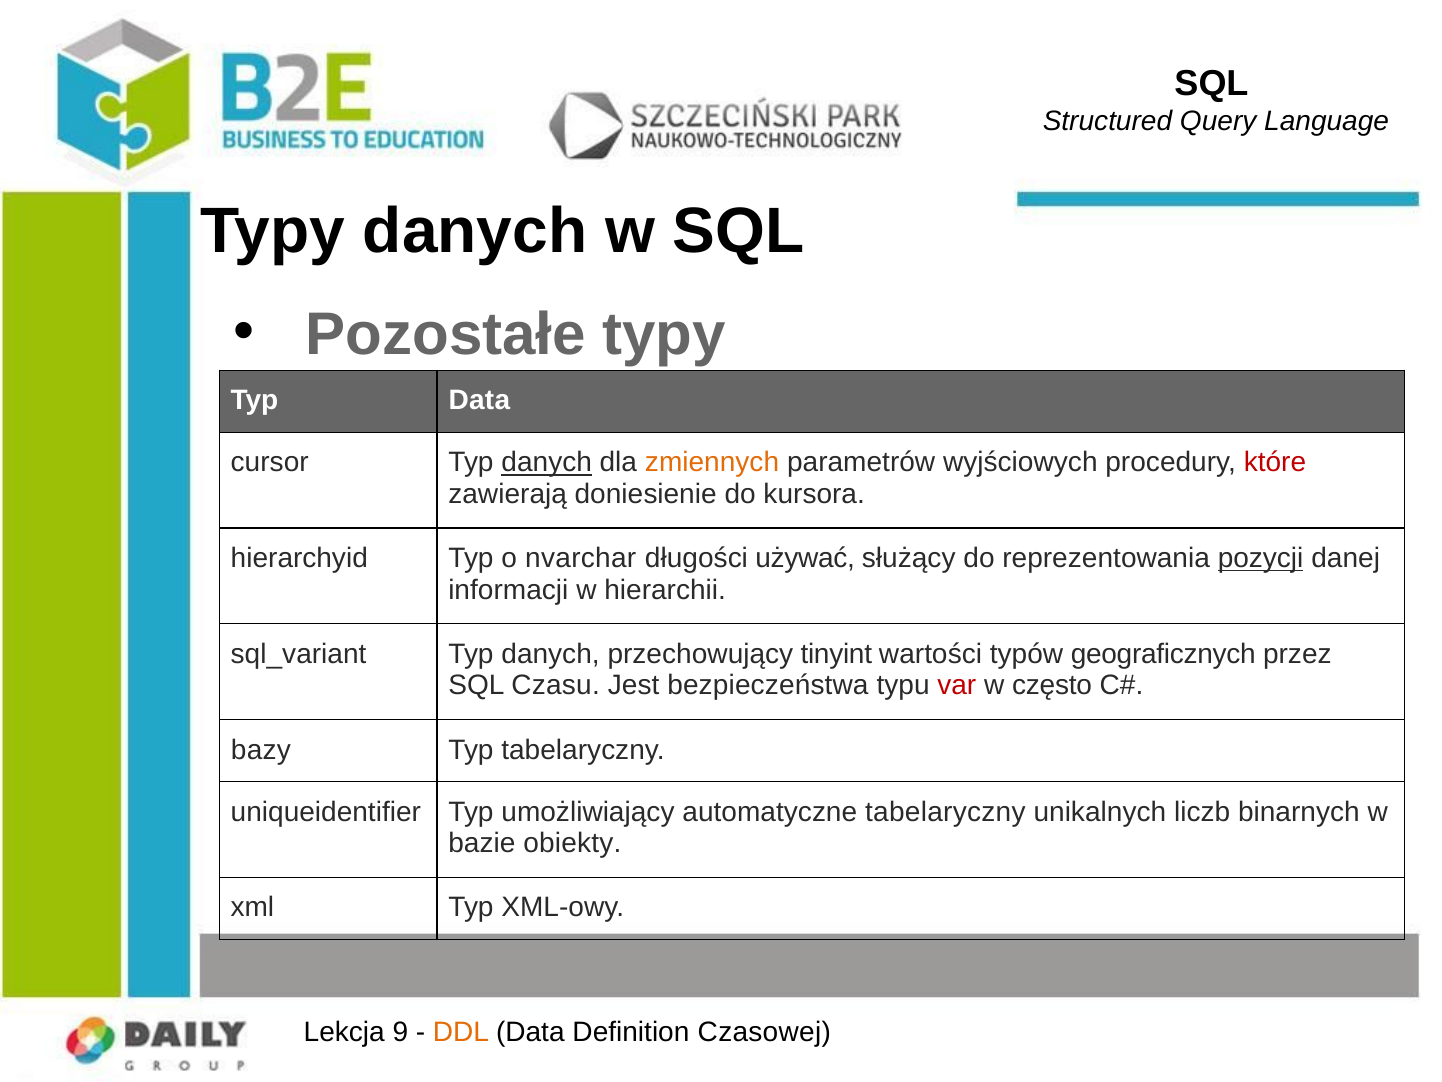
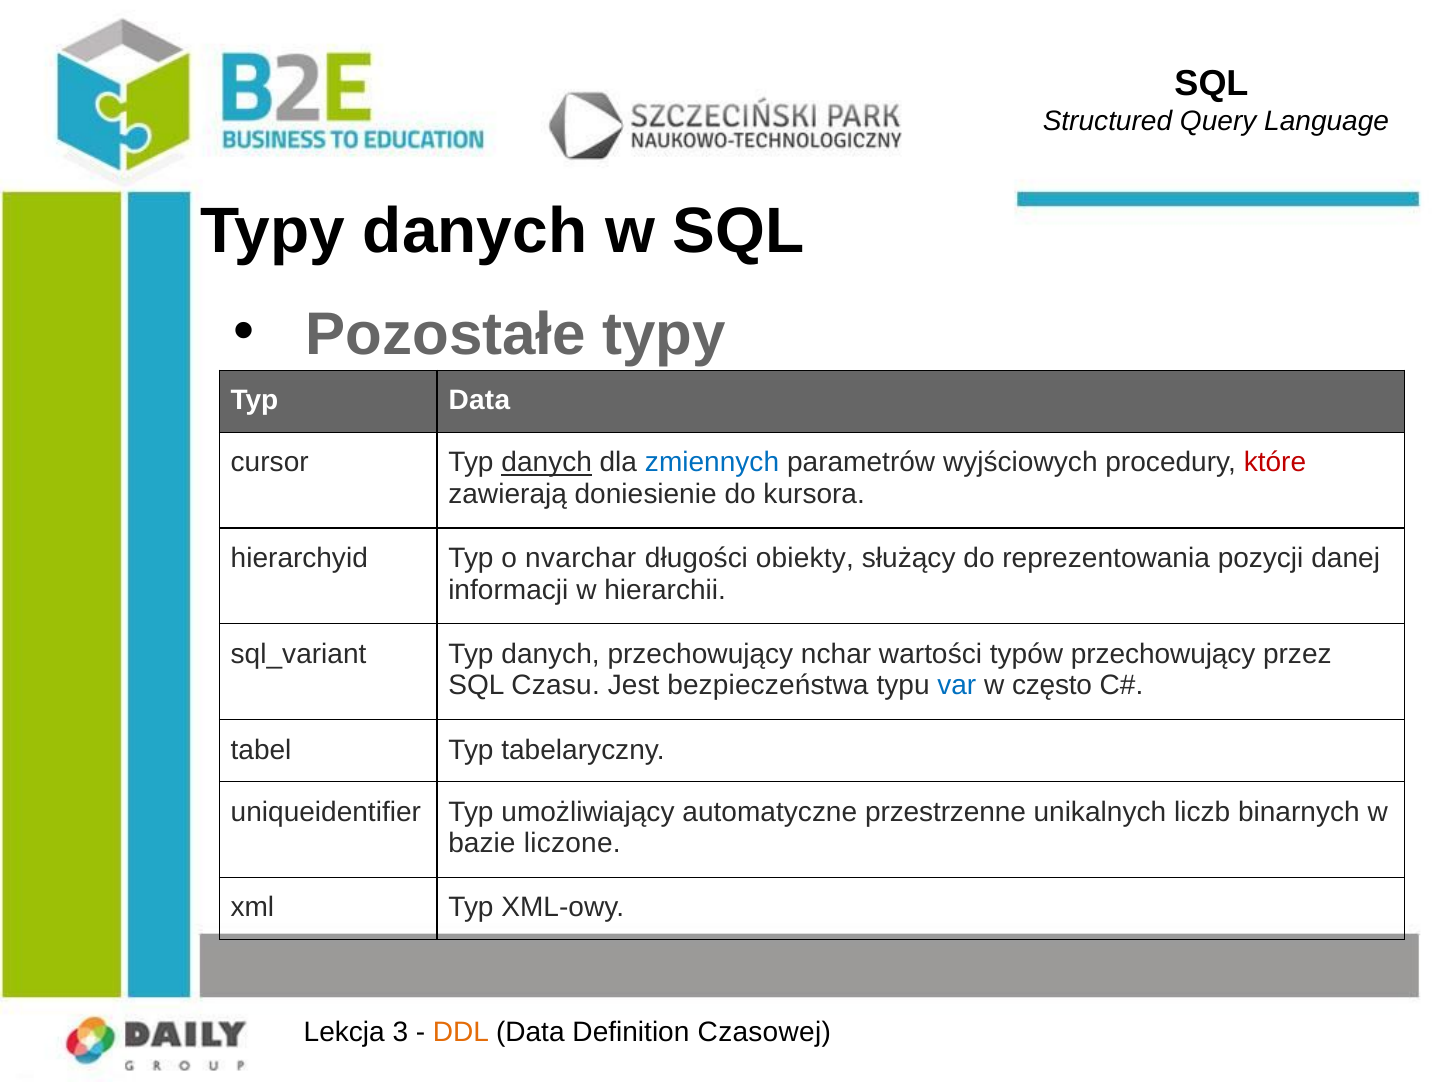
zmiennych colour: orange -> blue
używać: używać -> obiekty
pozycji underline: present -> none
tinyint: tinyint -> nchar
typów geograficznych: geograficznych -> przechowujący
var colour: red -> blue
bazy: bazy -> tabel
automatyczne tabelaryczny: tabelaryczny -> przestrzenne
obiekty: obiekty -> liczone
9: 9 -> 3
